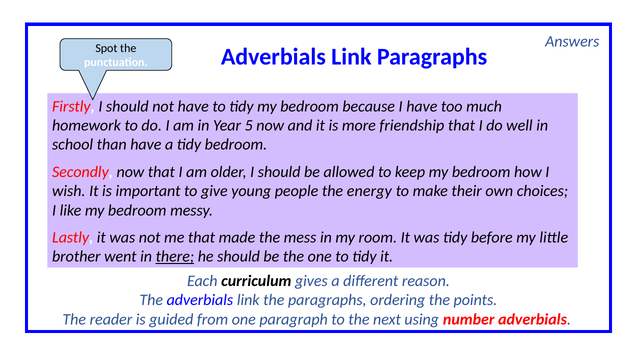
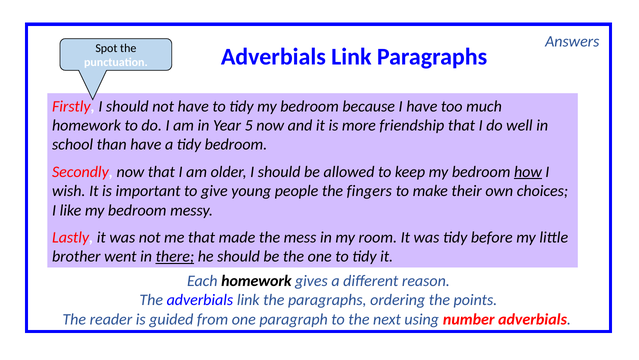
how underline: none -> present
energy: energy -> fingers
Each curriculum: curriculum -> homework
